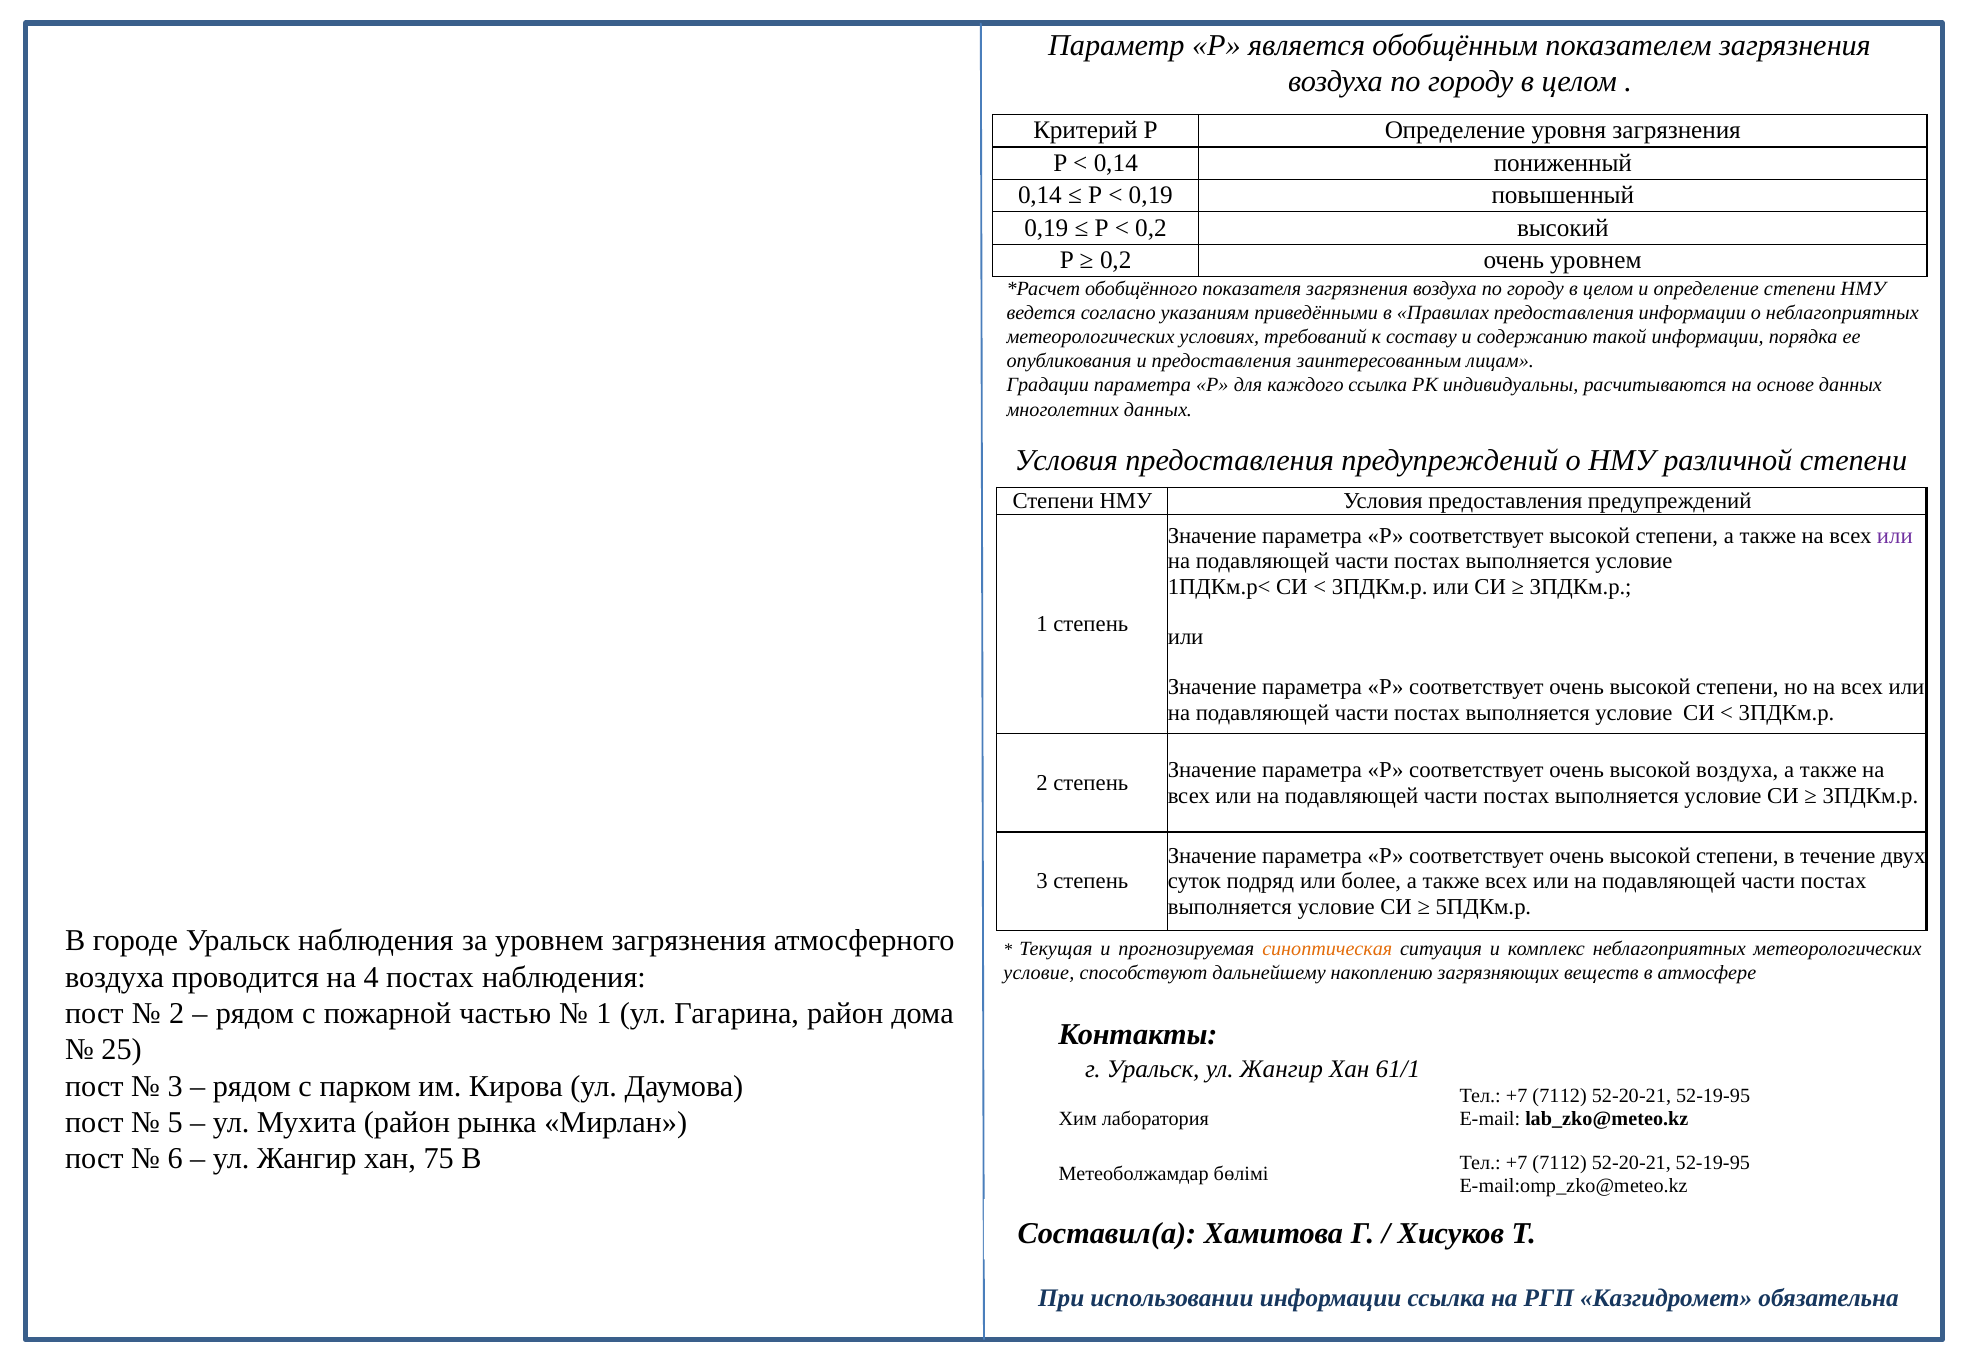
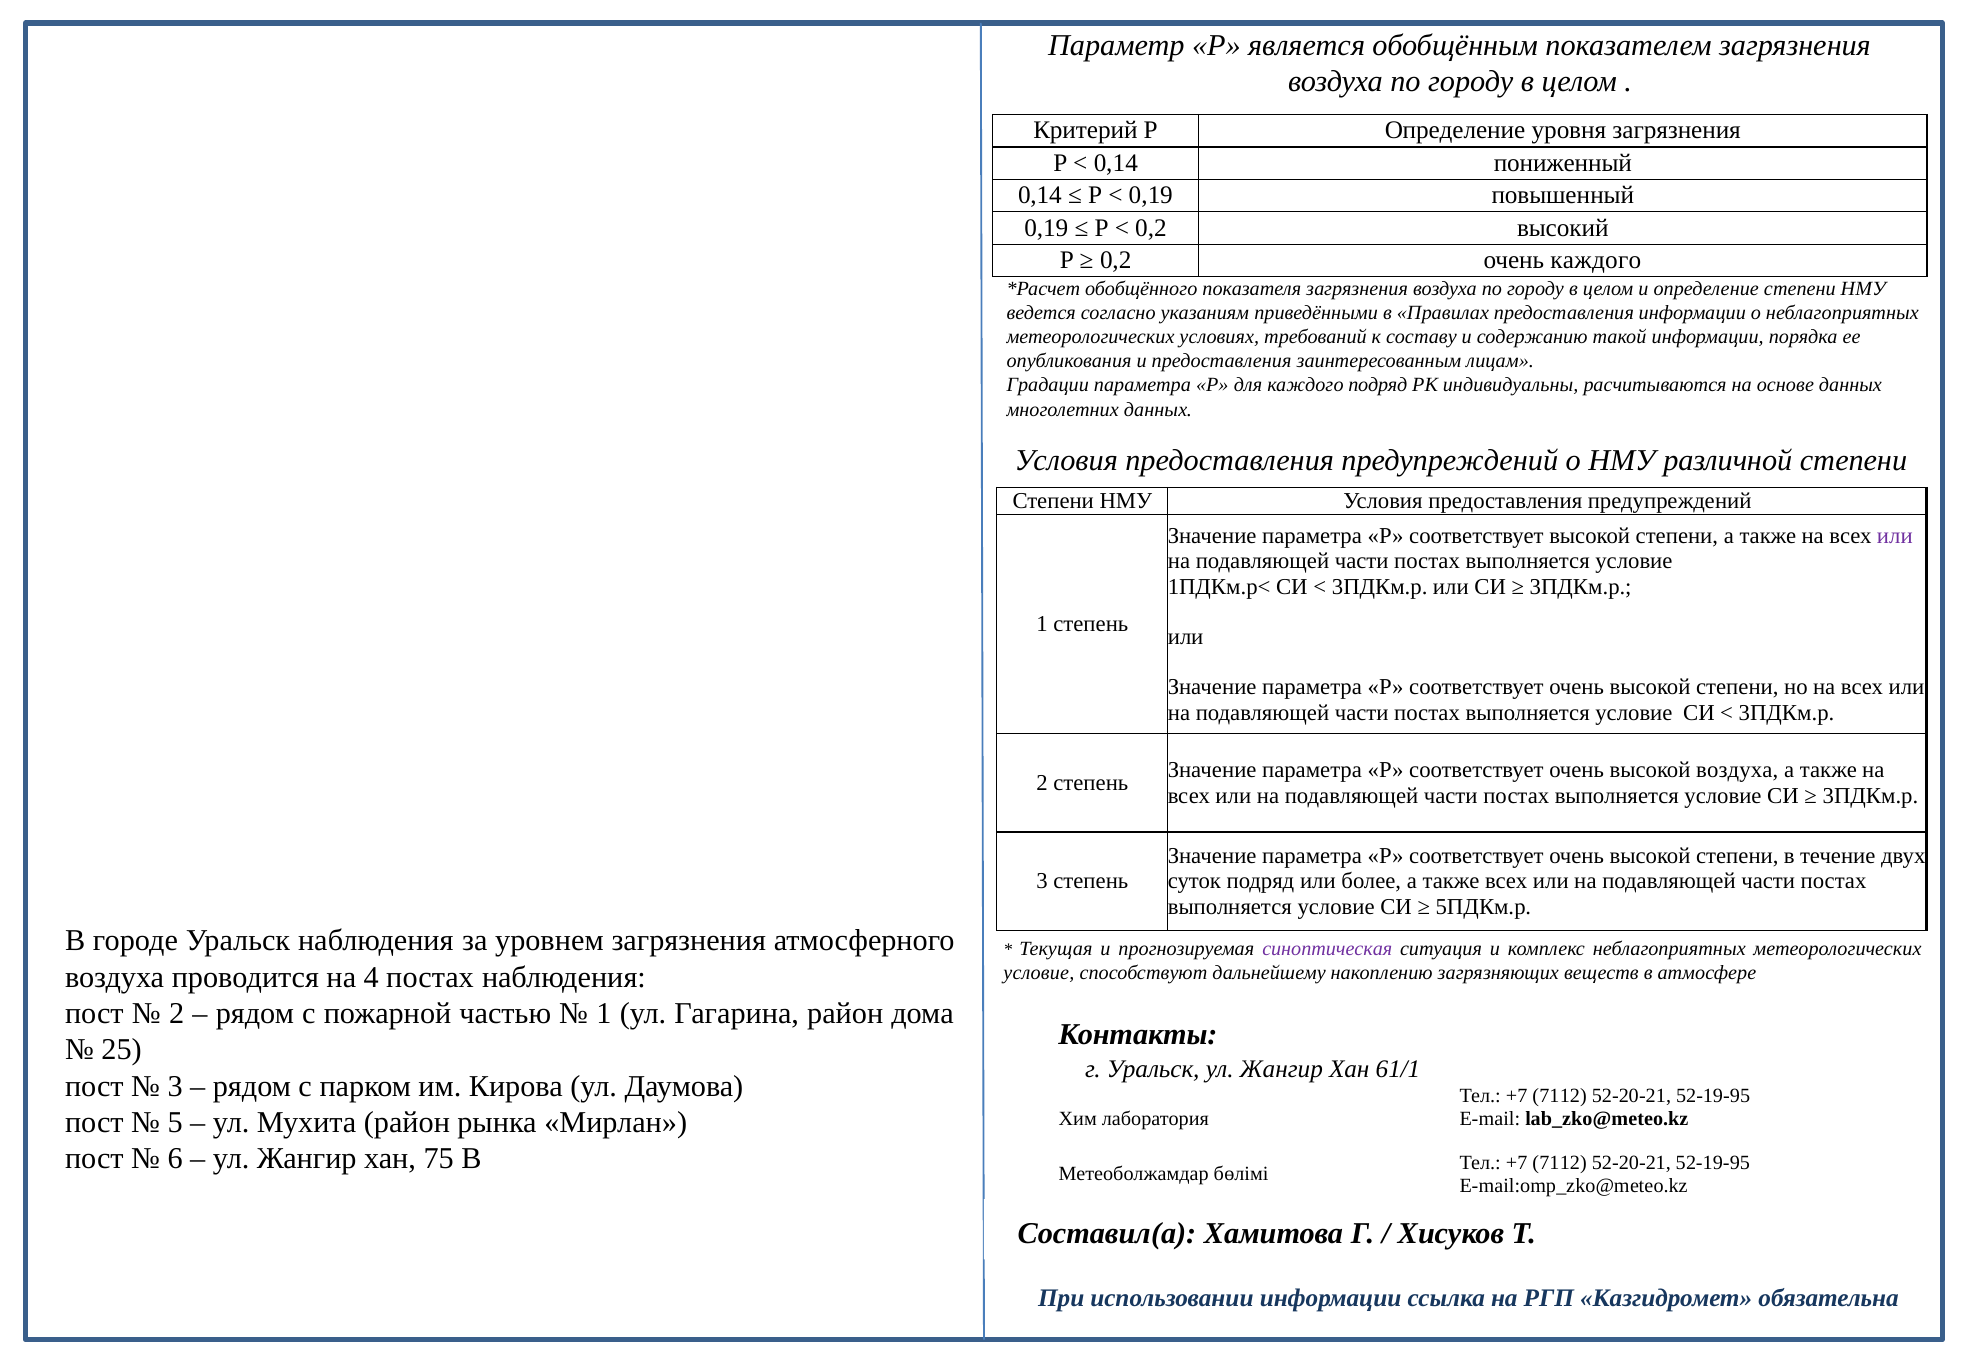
очень уровнем: уровнем -> каждого
каждого ссылка: ссылка -> подряд
синоптическая colour: orange -> purple
